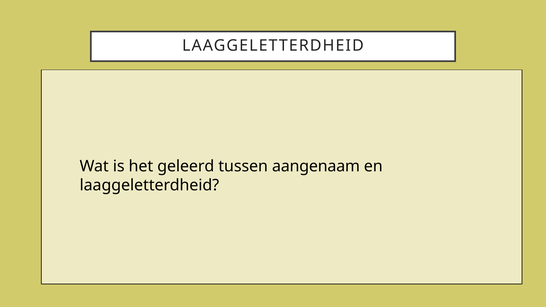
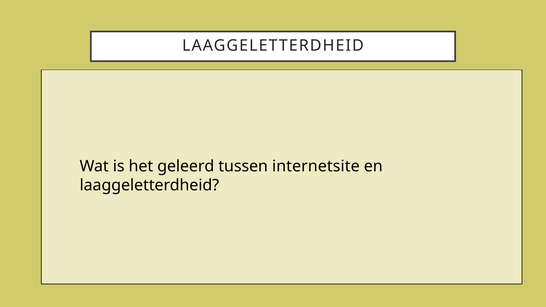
aangenaam: aangenaam -> internetsite
